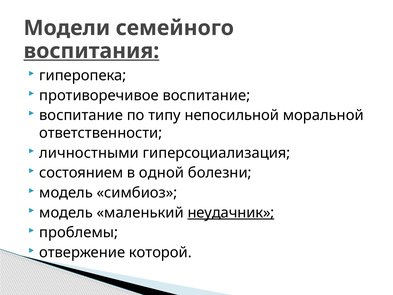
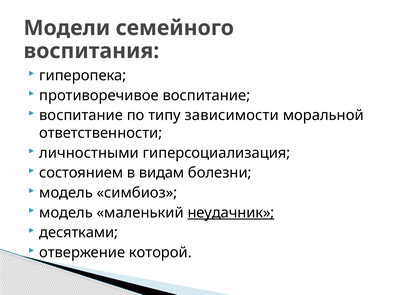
воспитания underline: present -> none
непосильной: непосильной -> зависимости
одной: одной -> видам
проблемы: проблемы -> десятками
